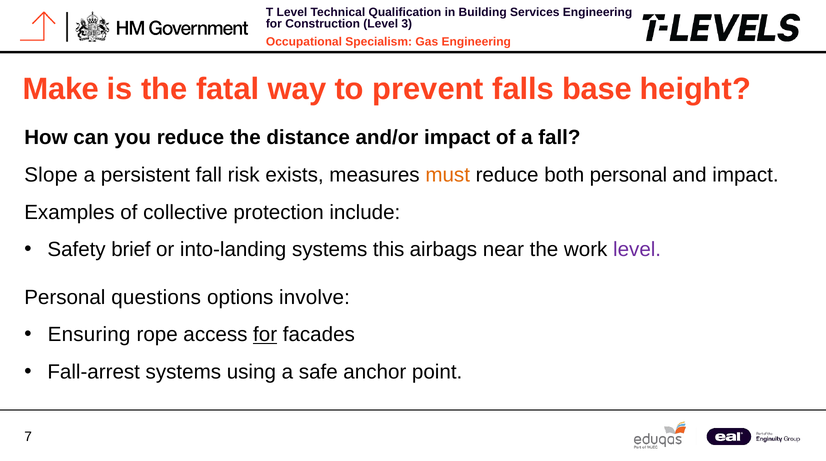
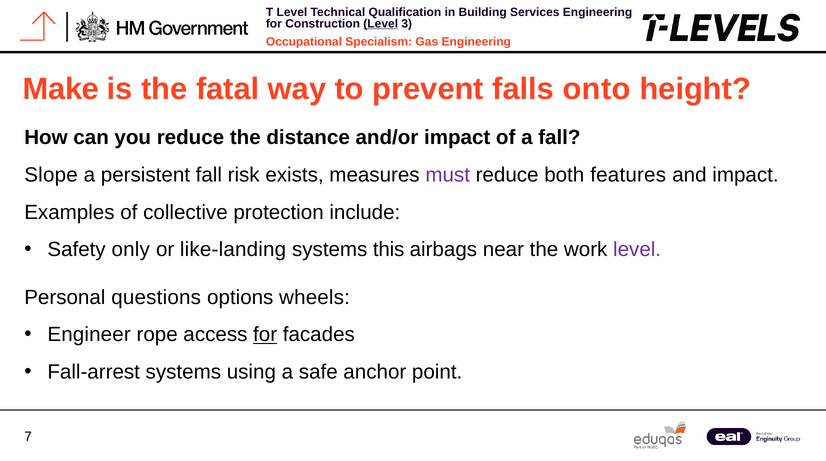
Level at (381, 24) underline: none -> present
base: base -> onto
must colour: orange -> purple
both personal: personal -> features
brief: brief -> only
into-landing: into-landing -> like-landing
involve: involve -> wheels
Ensuring: Ensuring -> Engineer
